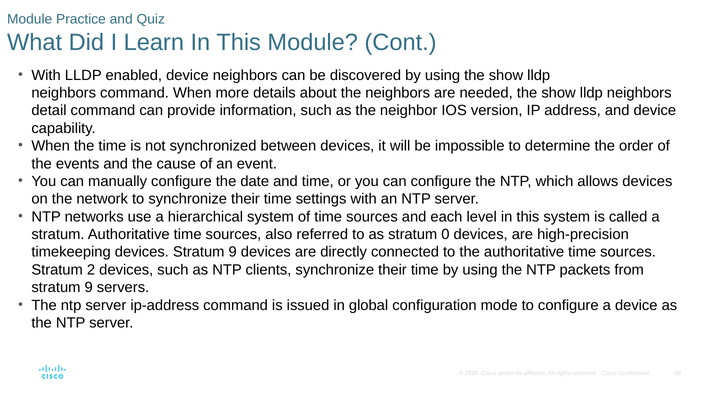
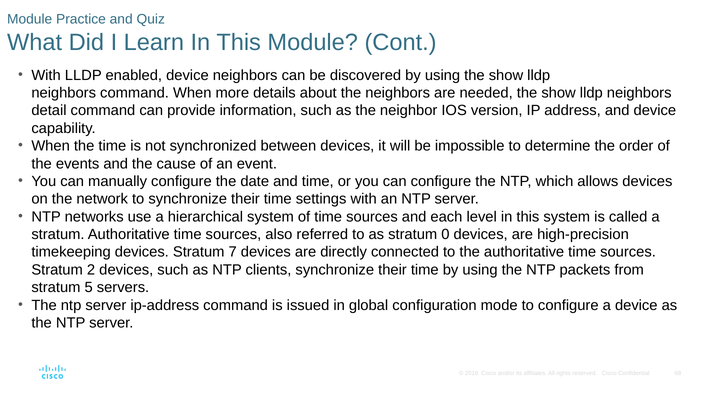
devices Stratum 9: 9 -> 7
9 at (89, 288): 9 -> 5
